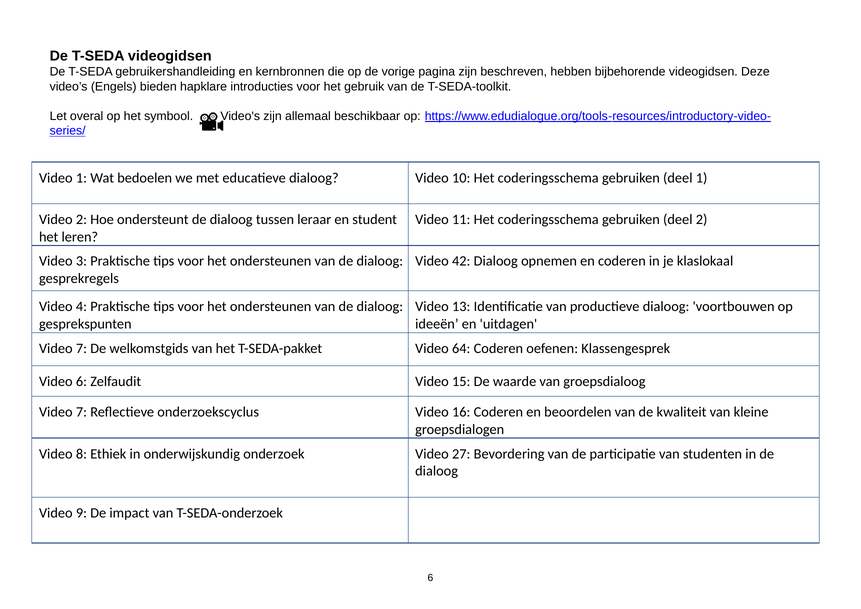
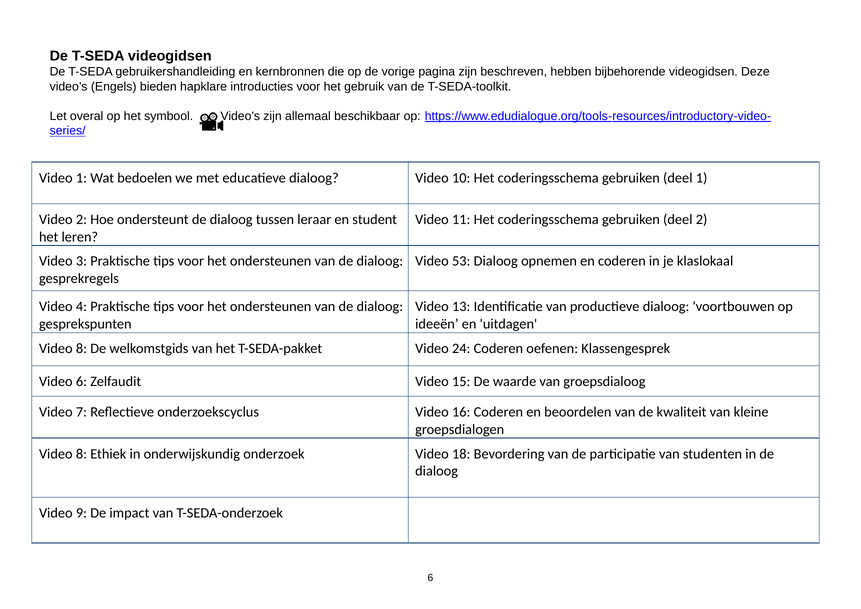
42: 42 -> 53
7 at (81, 348): 7 -> 8
64: 64 -> 24
27: 27 -> 18
